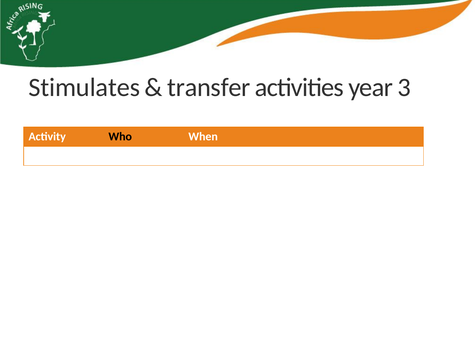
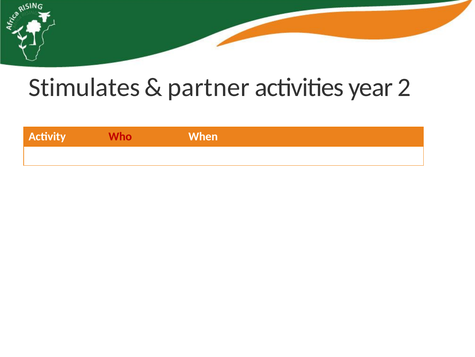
transfer: transfer -> partner
3: 3 -> 2
Who colour: black -> red
